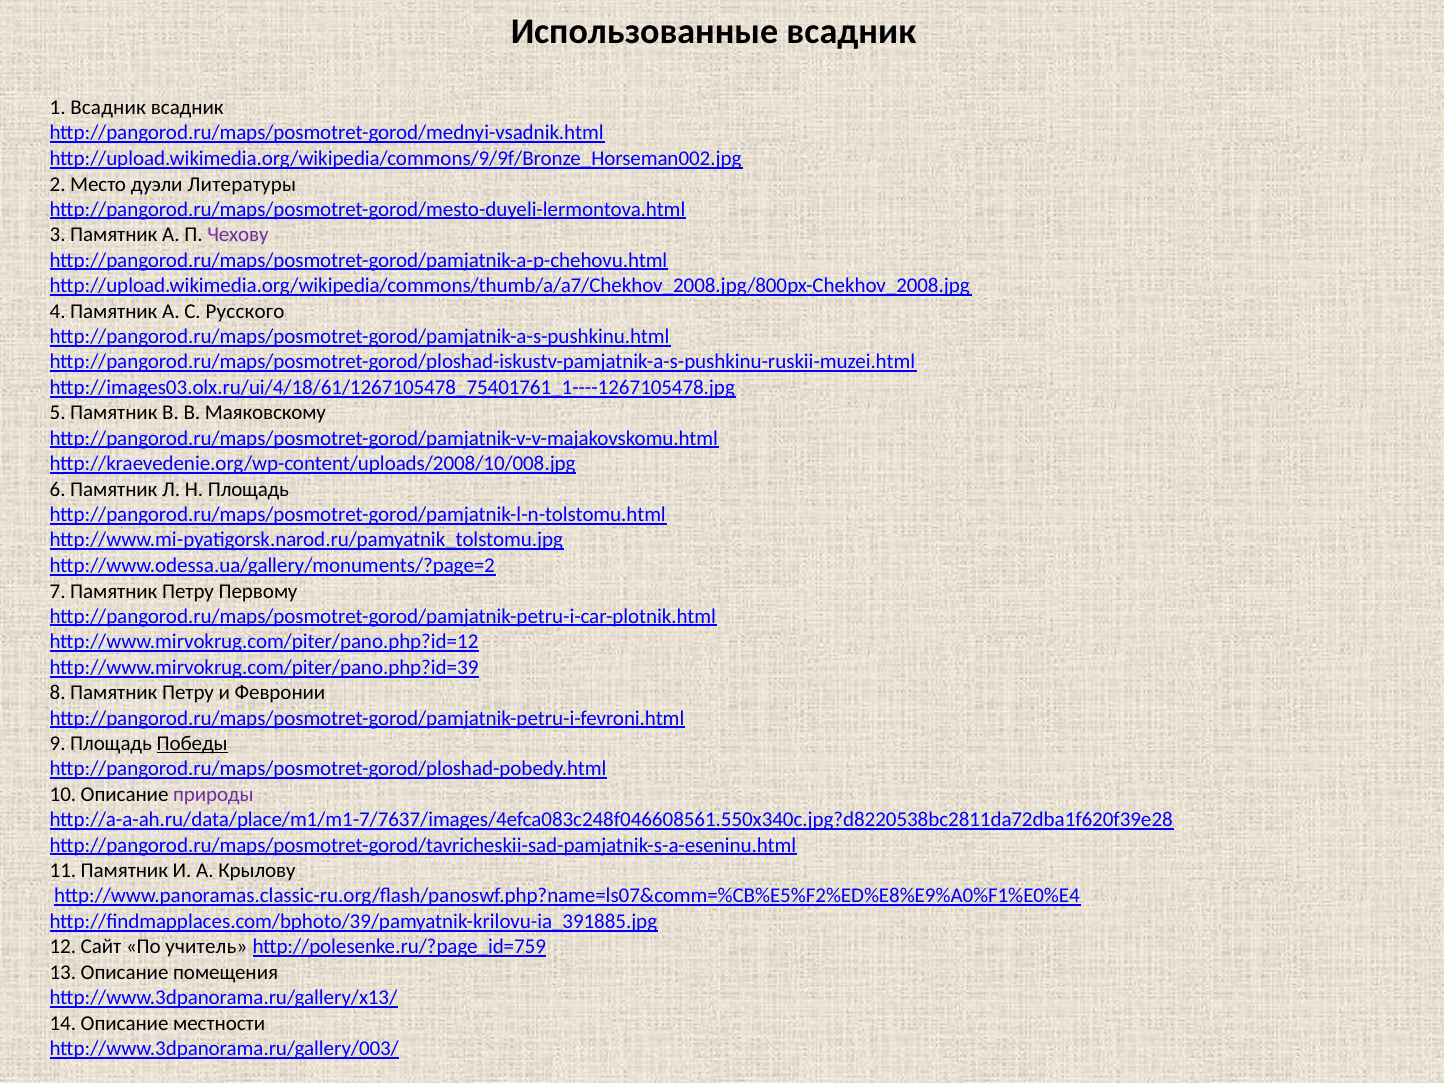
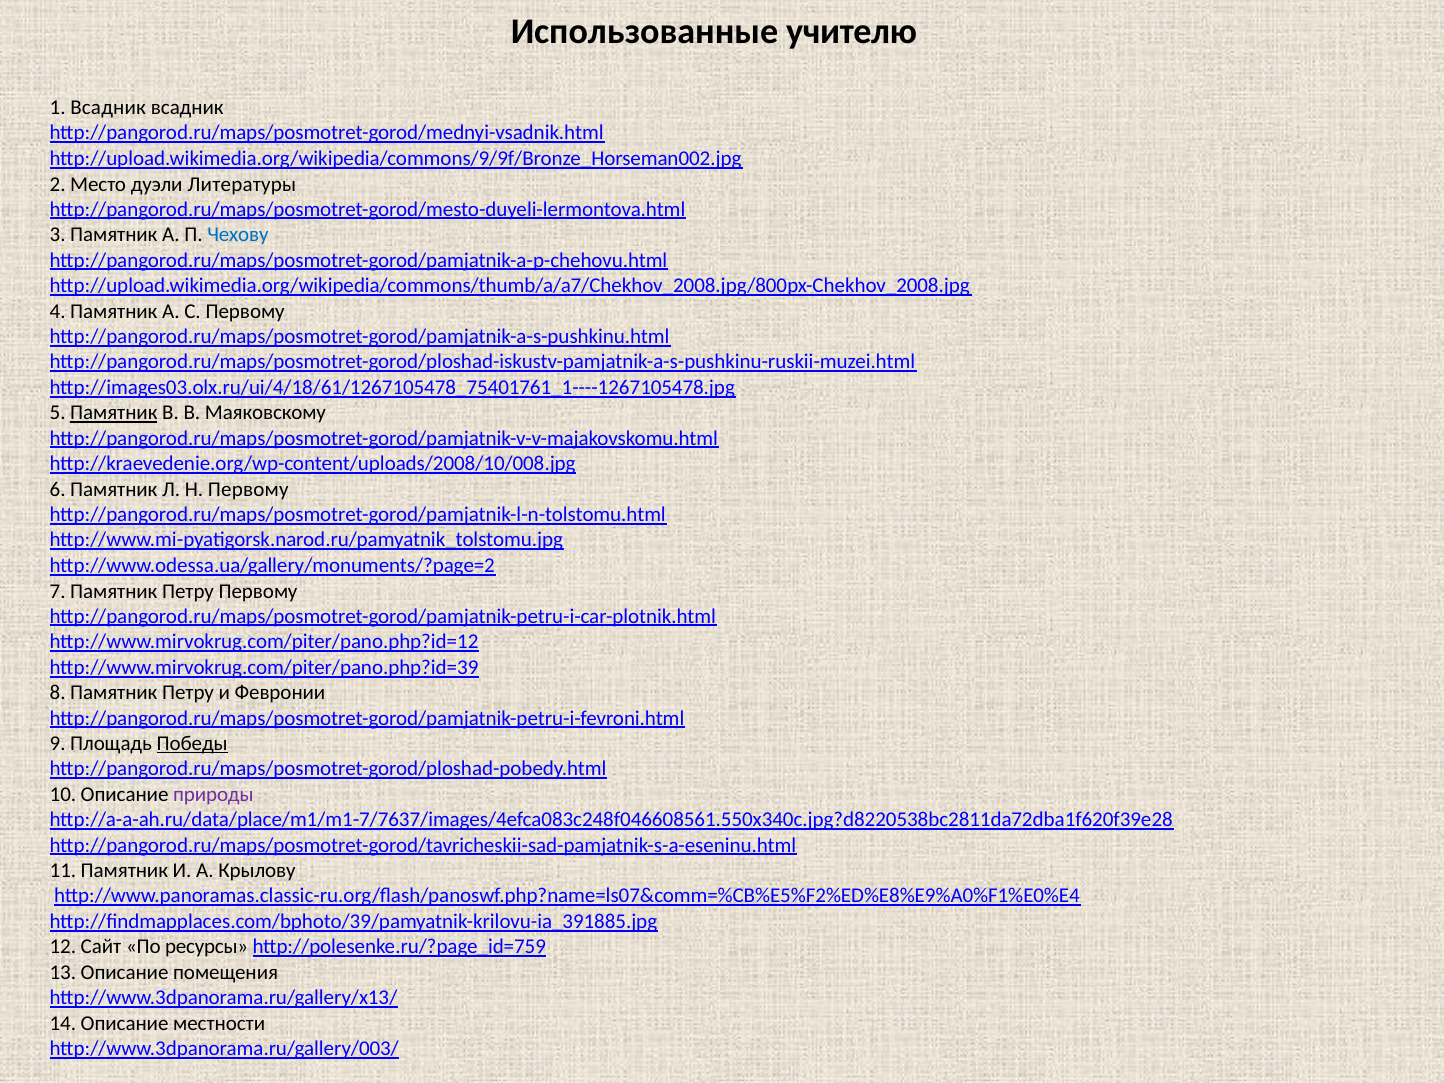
Использованные всадник: всадник -> учителю
Чехову colour: purple -> blue
С Русского: Русского -> Первому
Памятник at (114, 413) underline: none -> present
Н Площадь: Площадь -> Первому
учитель: учитель -> ресурсы
